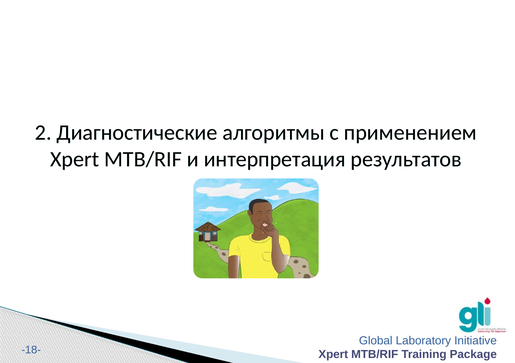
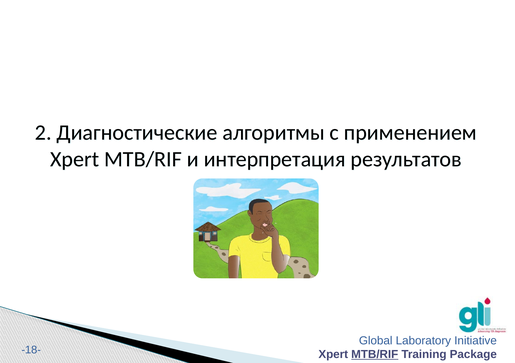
MTB/RIF at (375, 355) underline: none -> present
